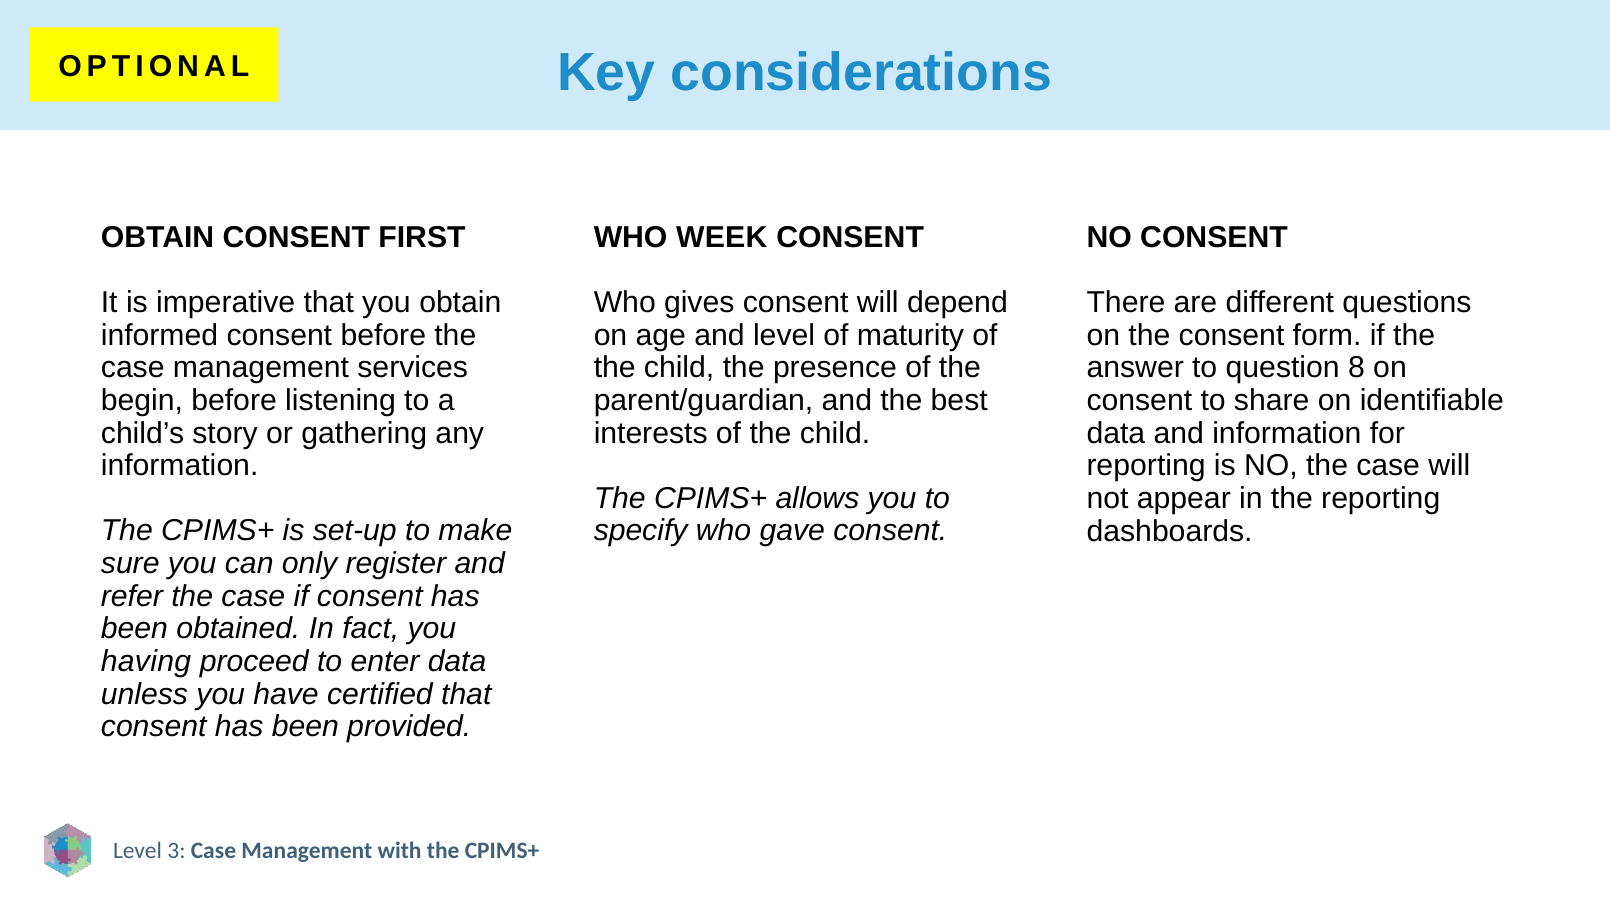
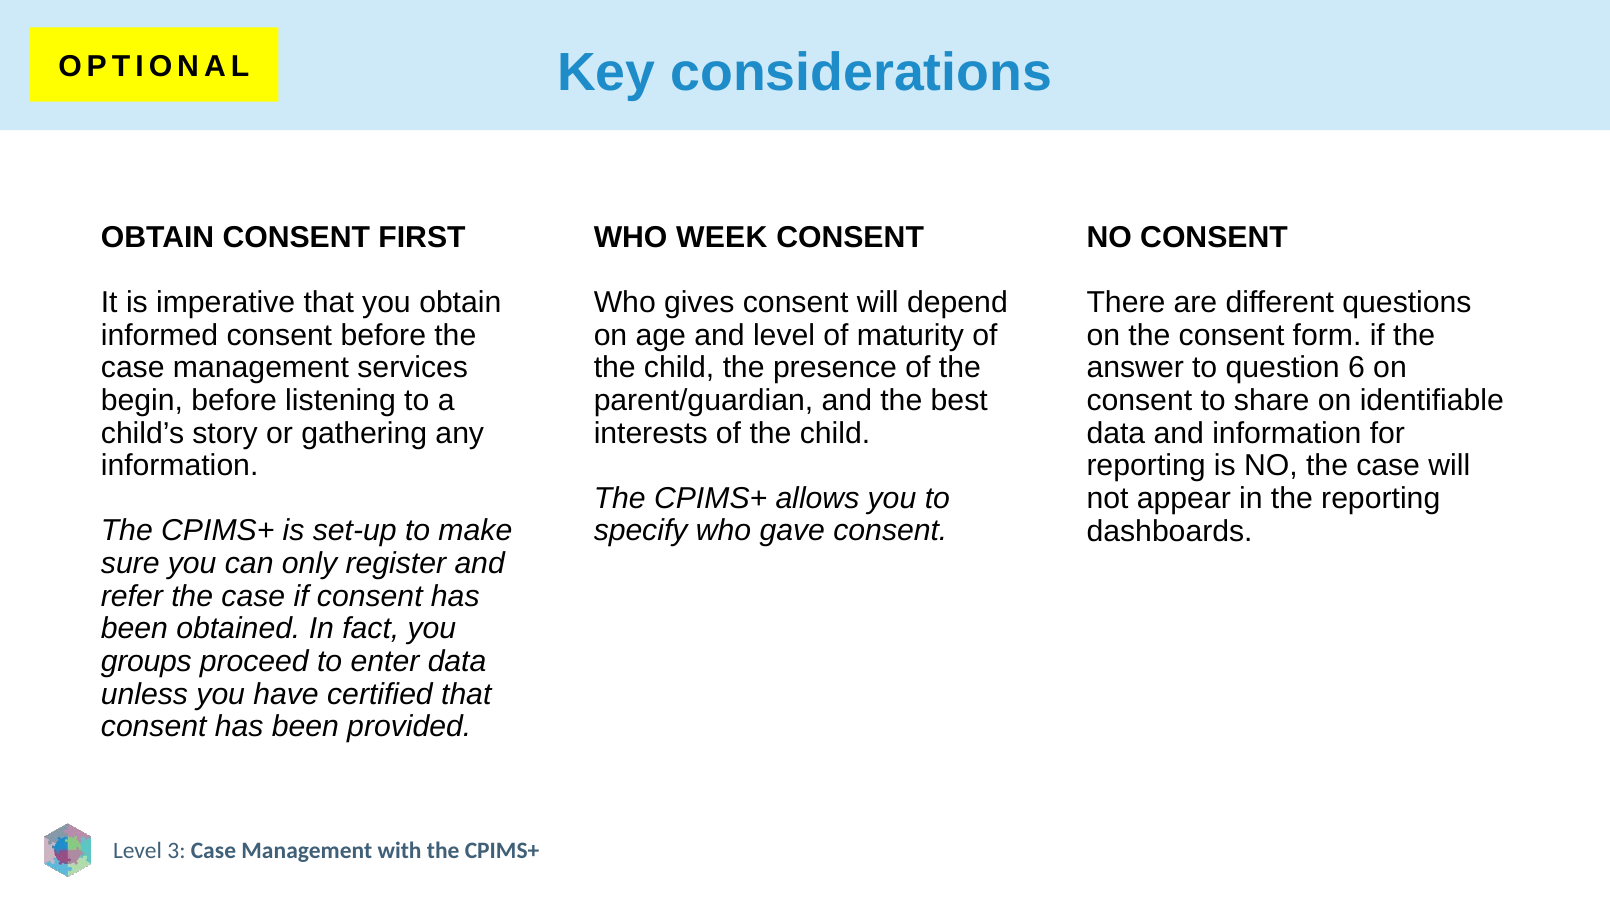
8: 8 -> 6
having: having -> groups
